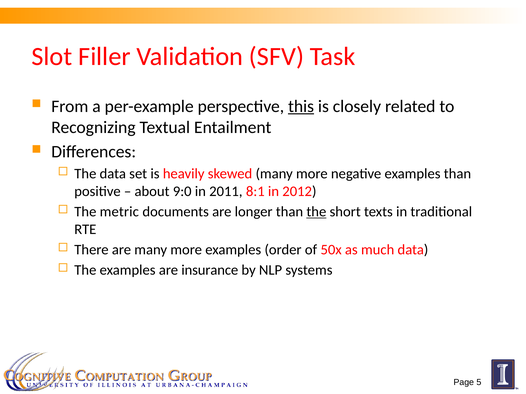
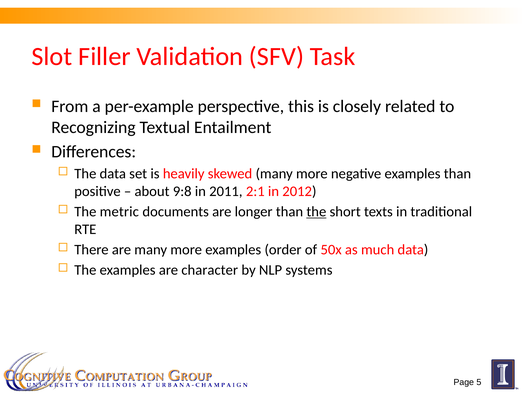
this underline: present -> none
9:0: 9:0 -> 9:8
8:1: 8:1 -> 2:1
insurance: insurance -> character
